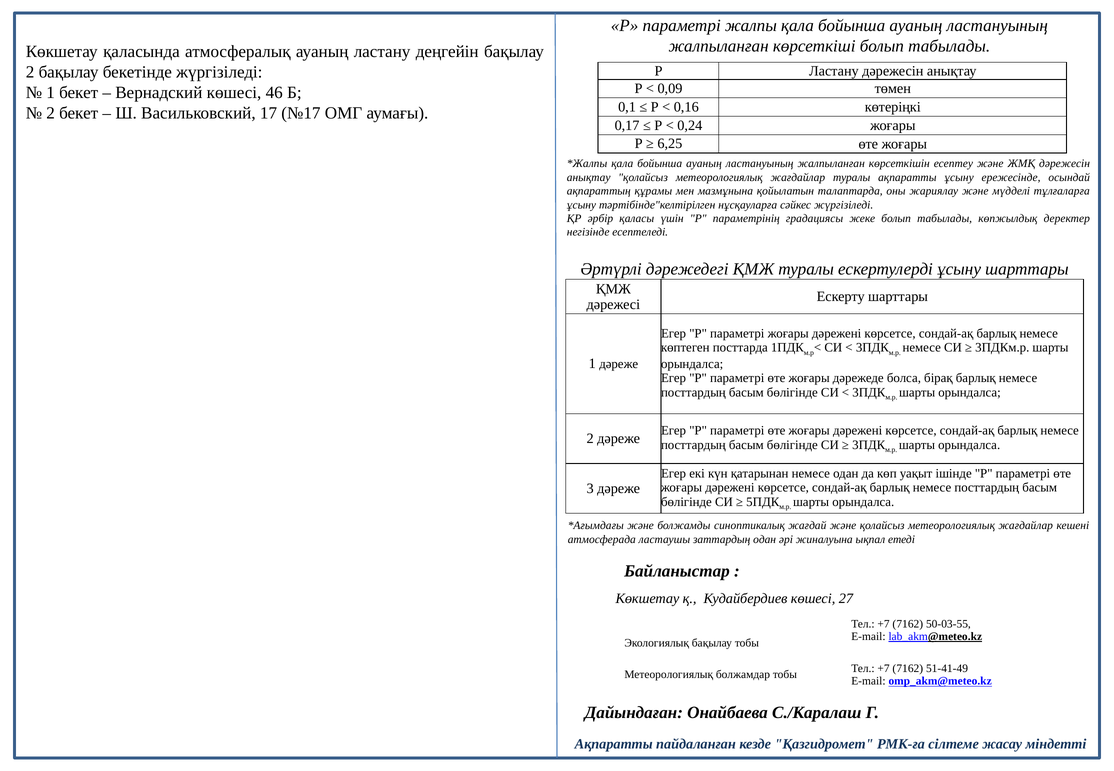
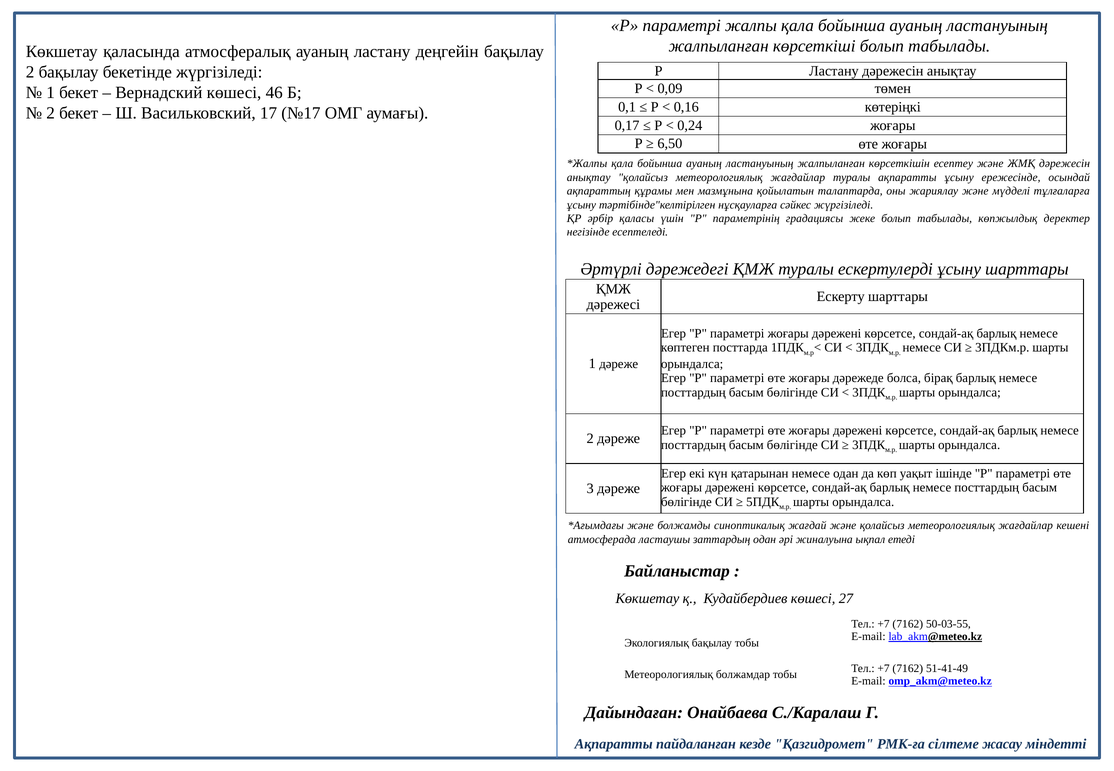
6,25: 6,25 -> 6,50
